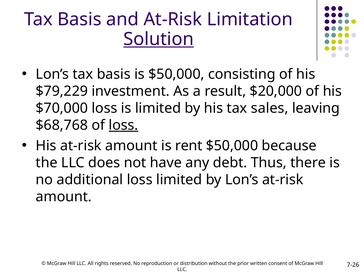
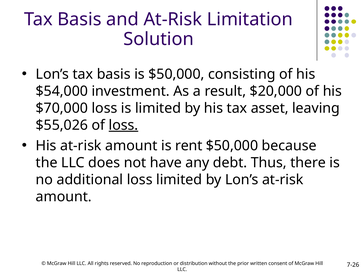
Solution underline: present -> none
$79,229: $79,229 -> $54,000
sales: sales -> asset
$68,768: $68,768 -> $55,026
